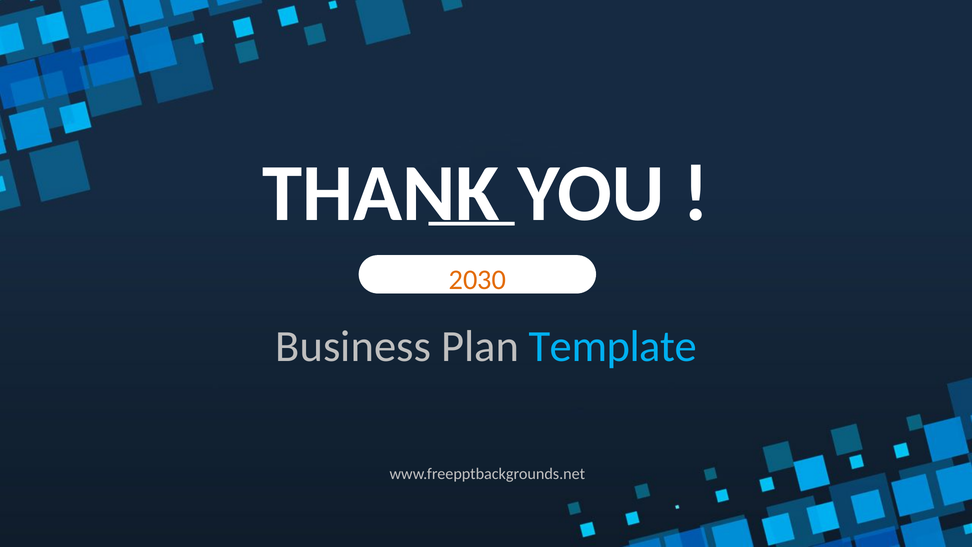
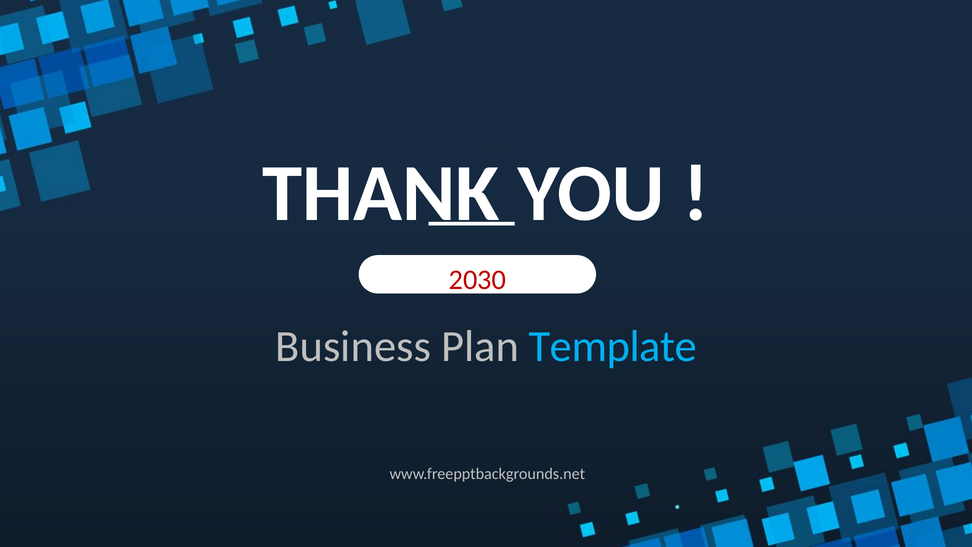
2030 colour: orange -> red
